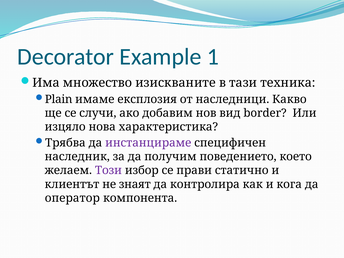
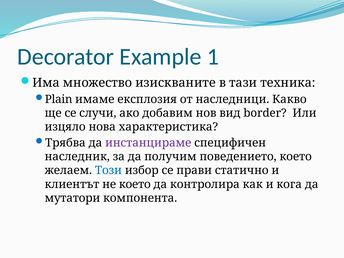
Този colour: purple -> blue
не знаят: знаят -> което
оператор: оператор -> мутатори
